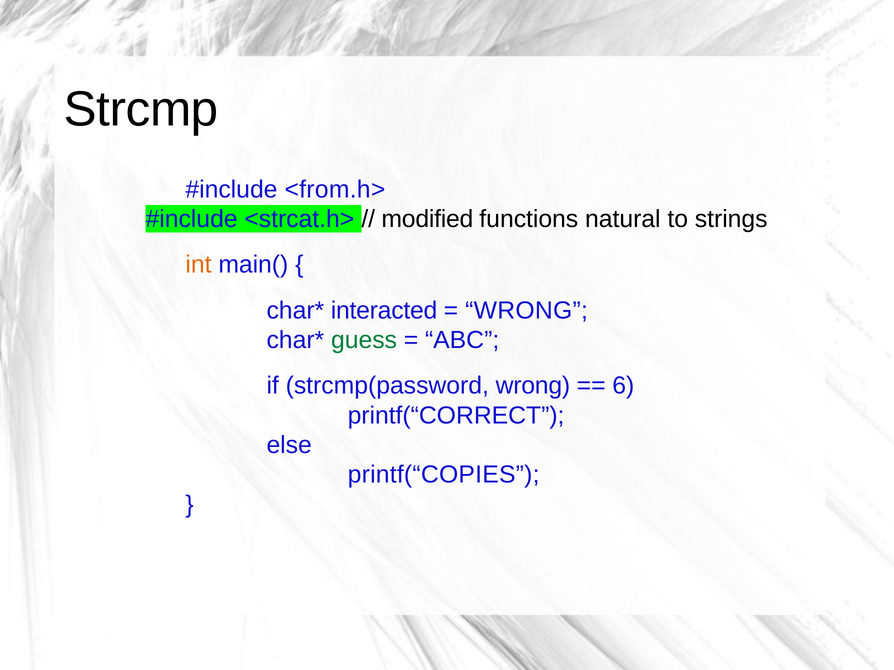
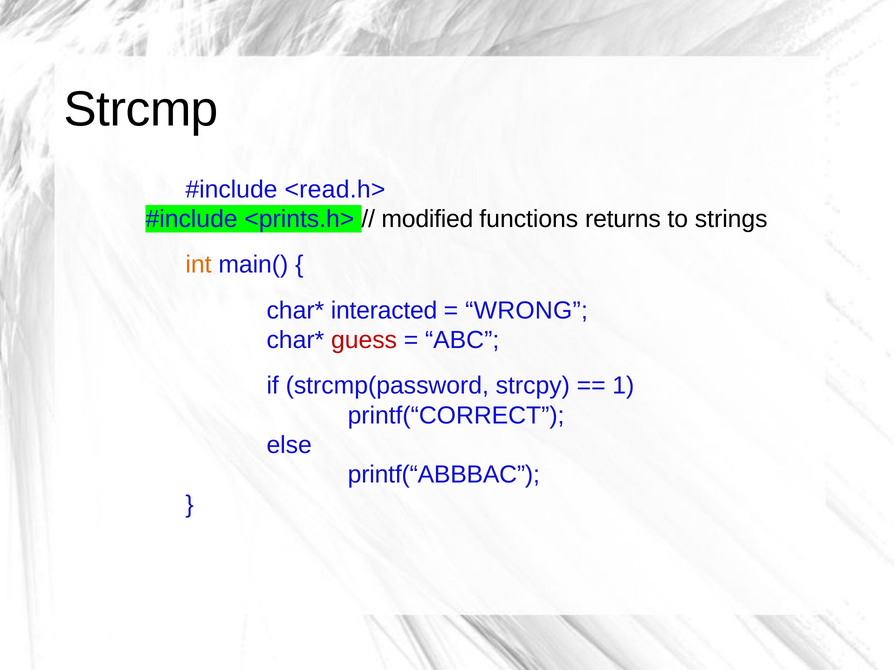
<from.h>: <from.h> -> <read.h>
<strcat.h>: <strcat.h> -> <prints.h>
natural: natural -> returns
guess colour: green -> red
strcmp(password wrong: wrong -> strcpy
6: 6 -> 1
printf(“COPIES: printf(“COPIES -> printf(“ABBBAC
